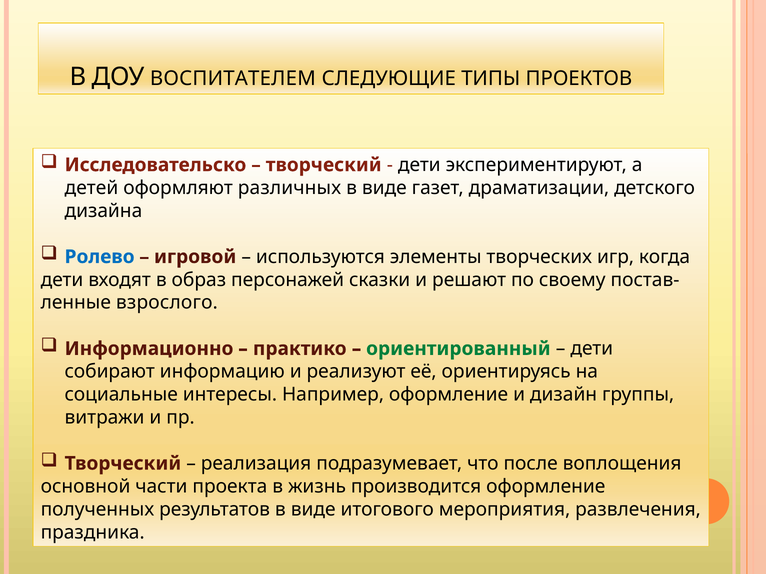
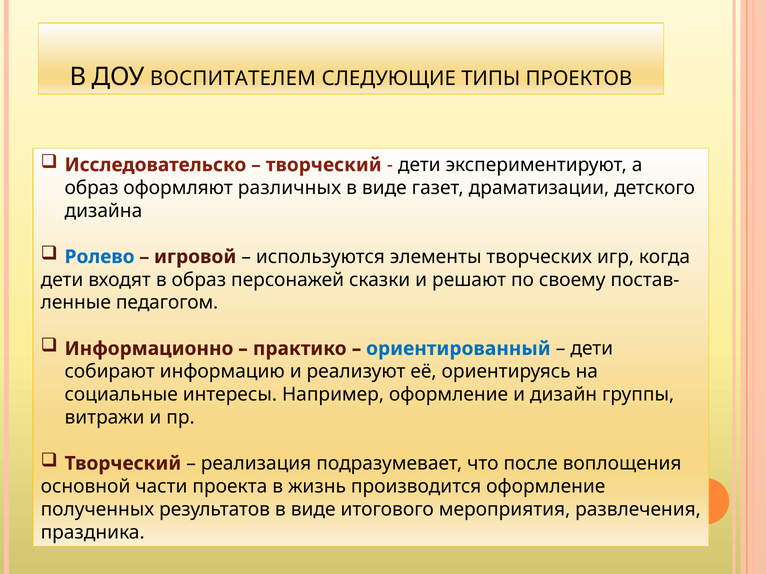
детей at (91, 188): детей -> образ
взрослого: взрослого -> педагогом
ориентированный colour: green -> blue
